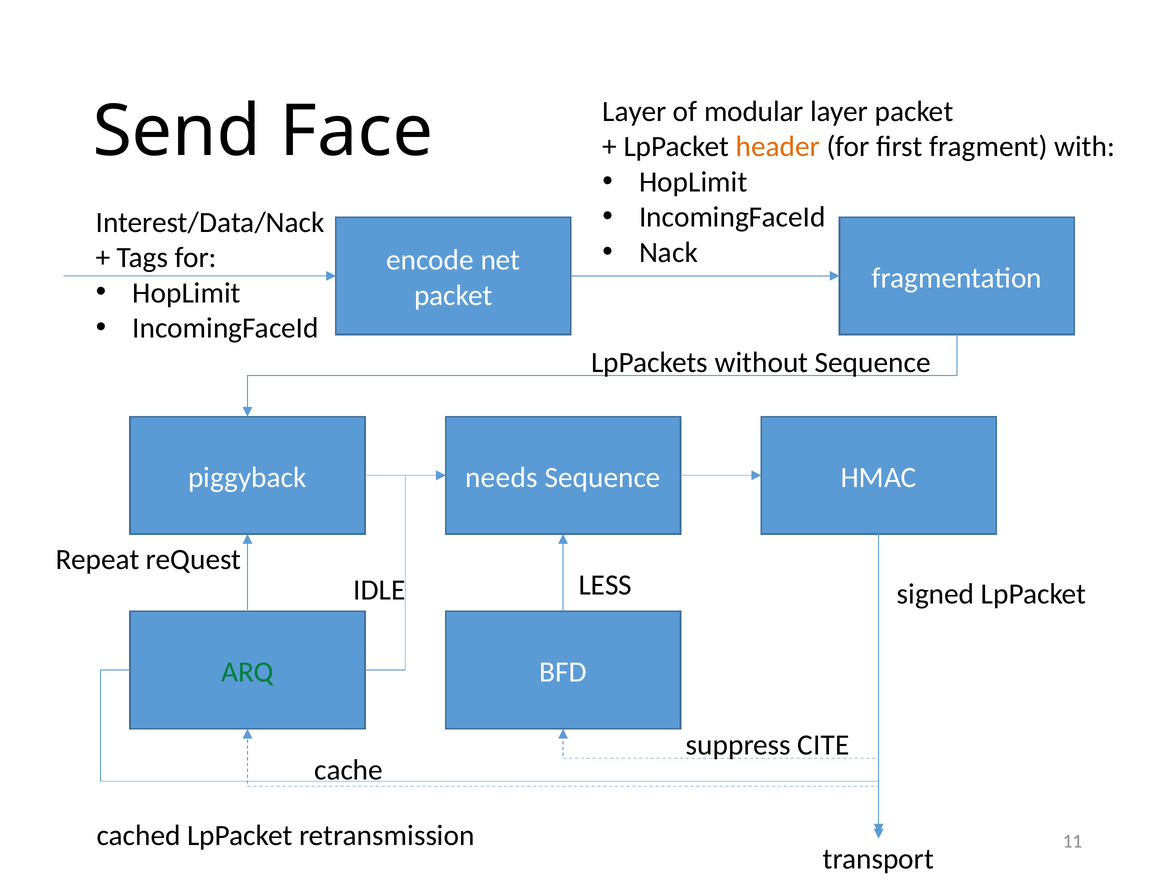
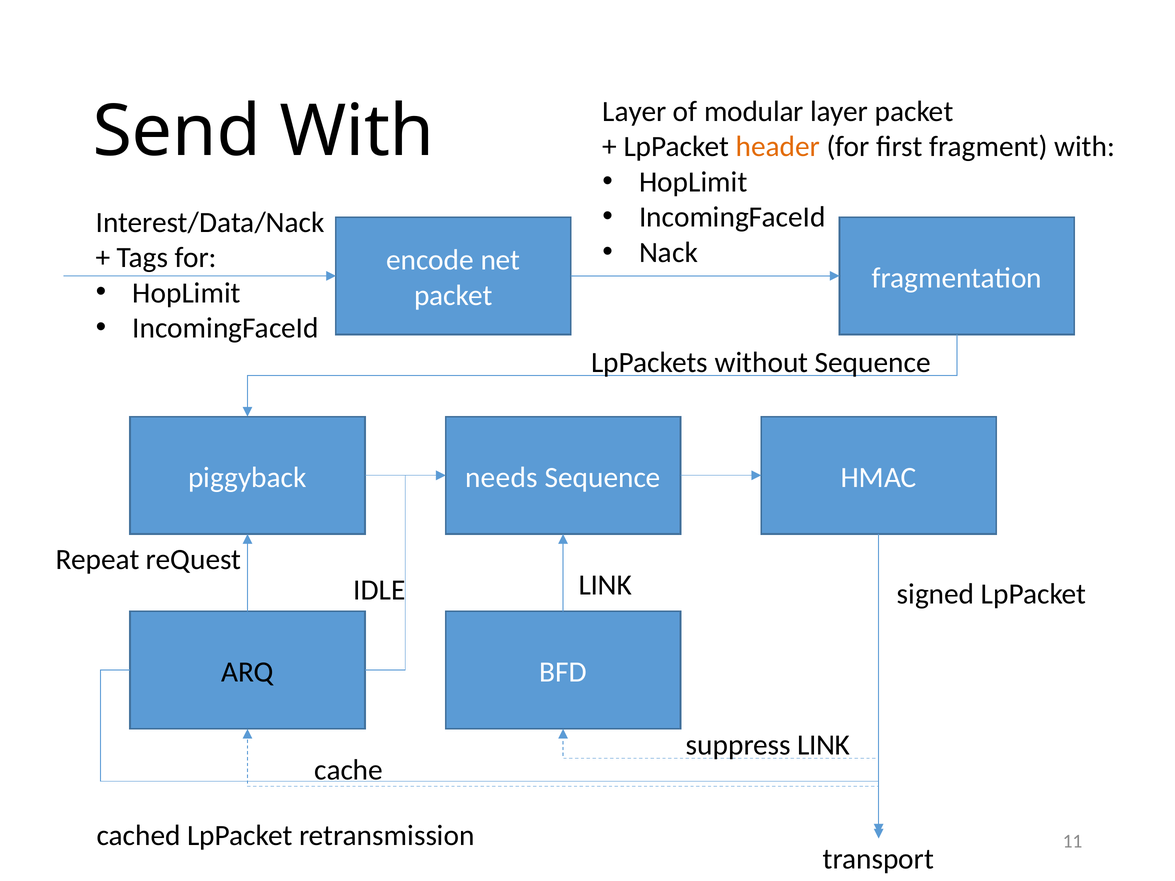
Send Face: Face -> With
LESS at (605, 585): LESS -> LINK
ARQ colour: green -> black
suppress CITE: CITE -> LINK
